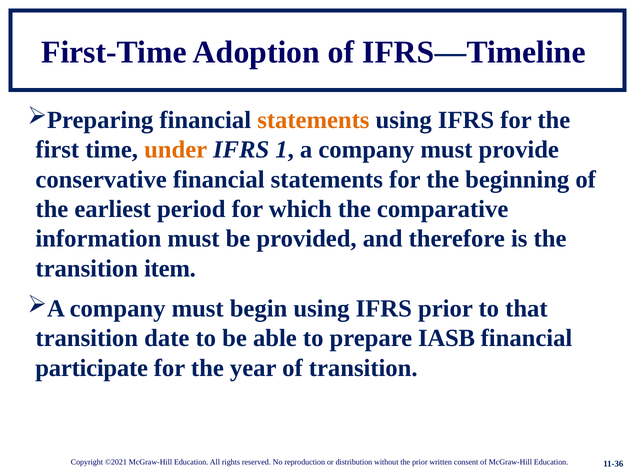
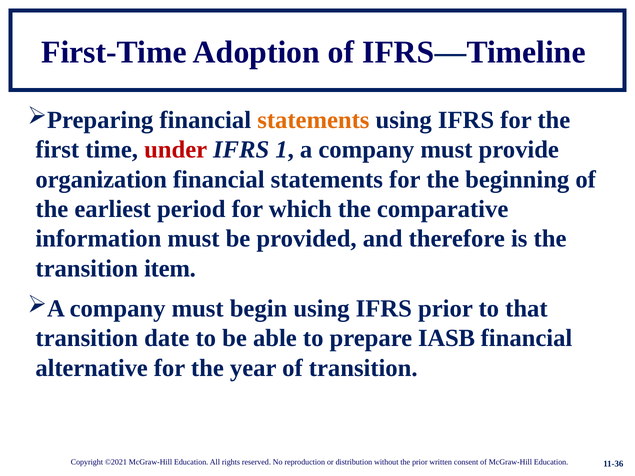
under colour: orange -> red
conservative: conservative -> organization
participate: participate -> alternative
